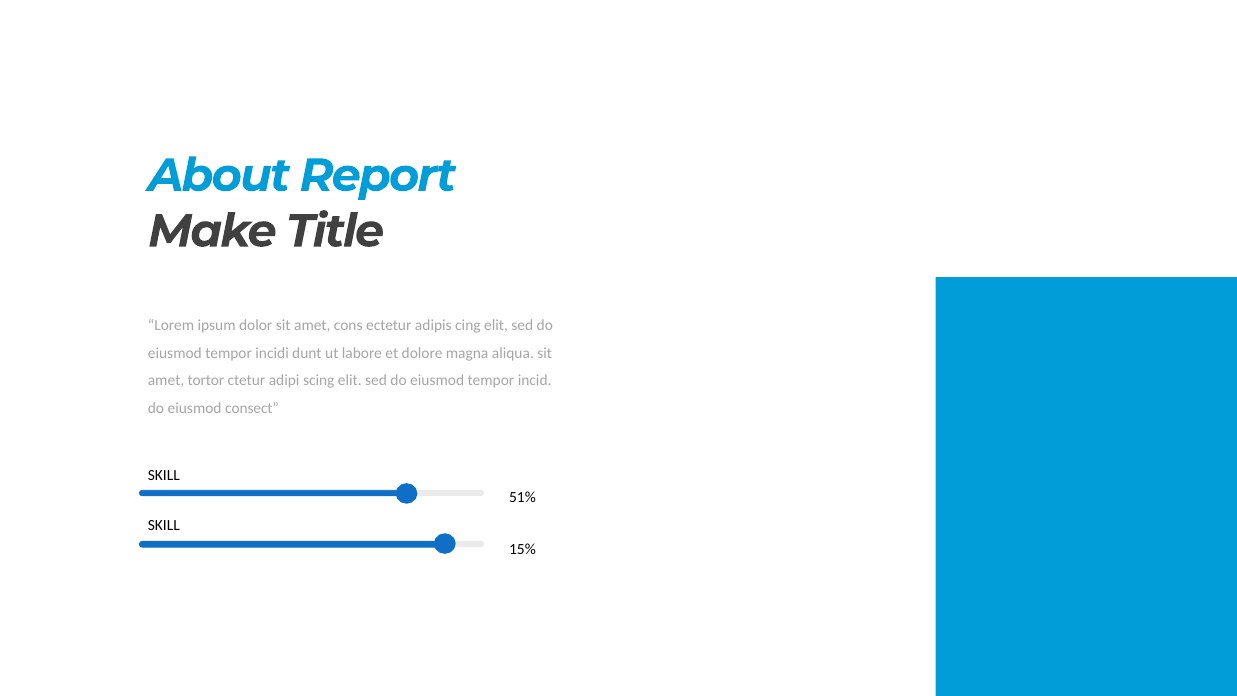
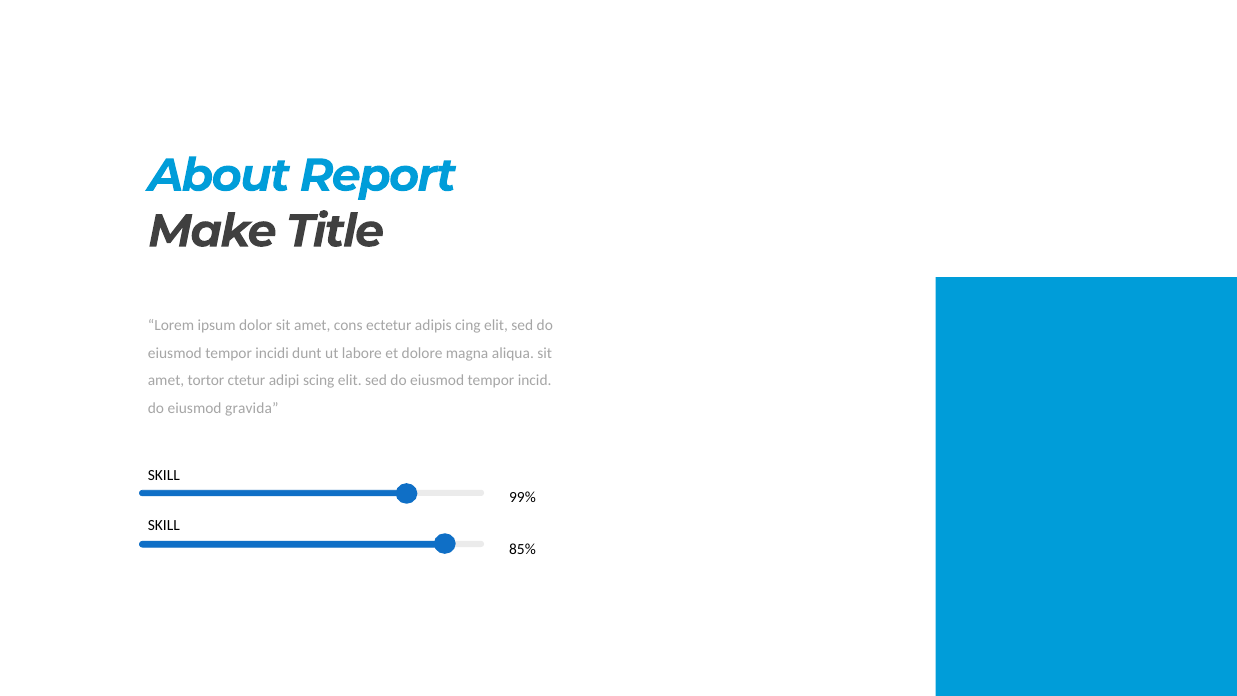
consect: consect -> gravida
51%: 51% -> 99%
15%: 15% -> 85%
